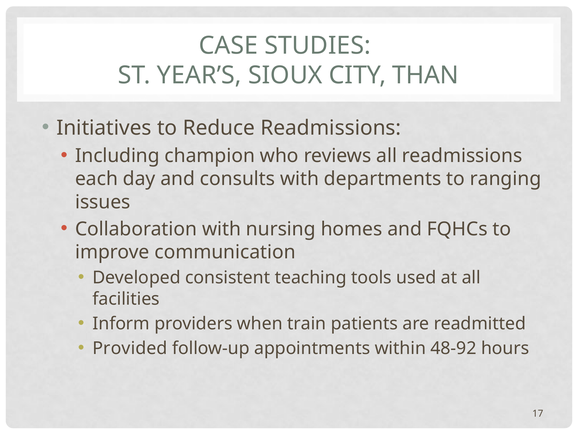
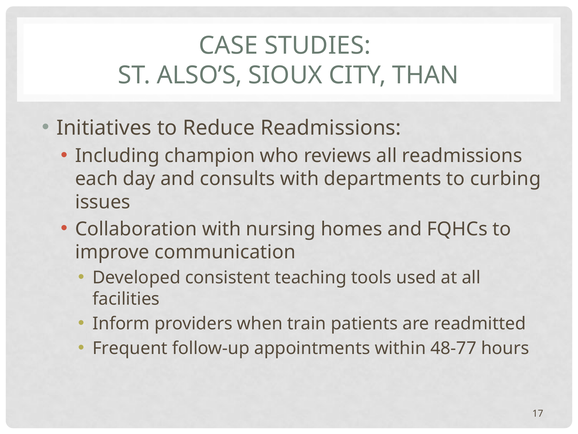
YEAR’S: YEAR’S -> ALSO’S
ranging: ranging -> curbing
Provided: Provided -> Frequent
48-92: 48-92 -> 48-77
